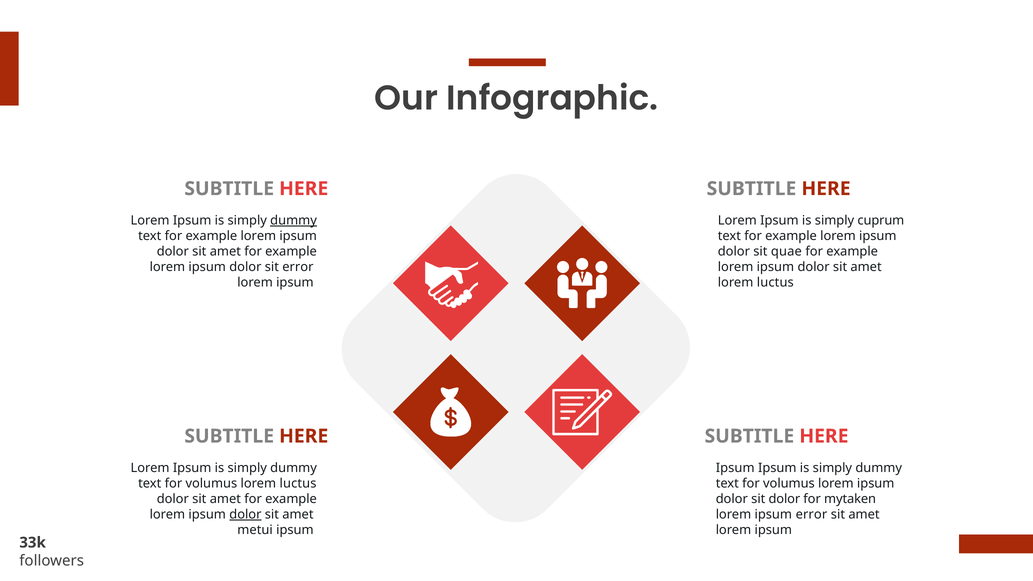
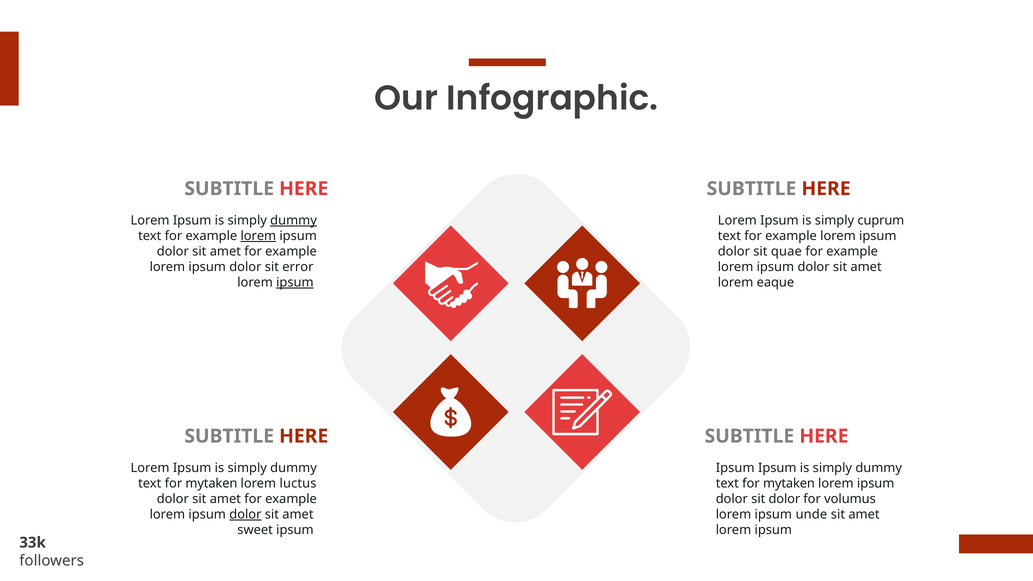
lorem at (258, 236) underline: none -> present
ipsum at (295, 283) underline: none -> present
luctus at (775, 283): luctus -> eaque
volumus at (211, 484): volumus -> mytaken
volumus at (789, 484): volumus -> mytaken
mytaken: mytaken -> volumus
ipsum error: error -> unde
metui: metui -> sweet
